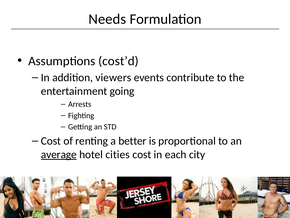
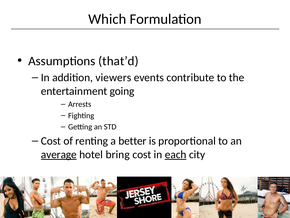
Needs: Needs -> Which
cost’d: cost’d -> that’d
cities: cities -> bring
each underline: none -> present
